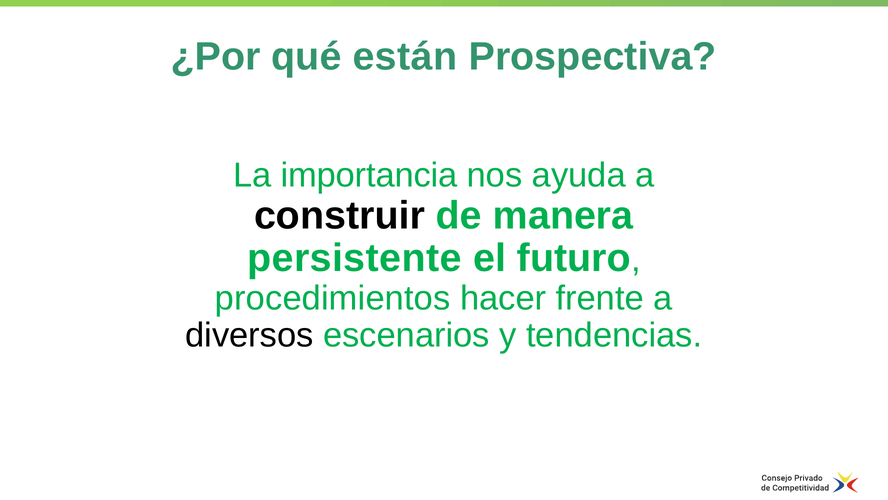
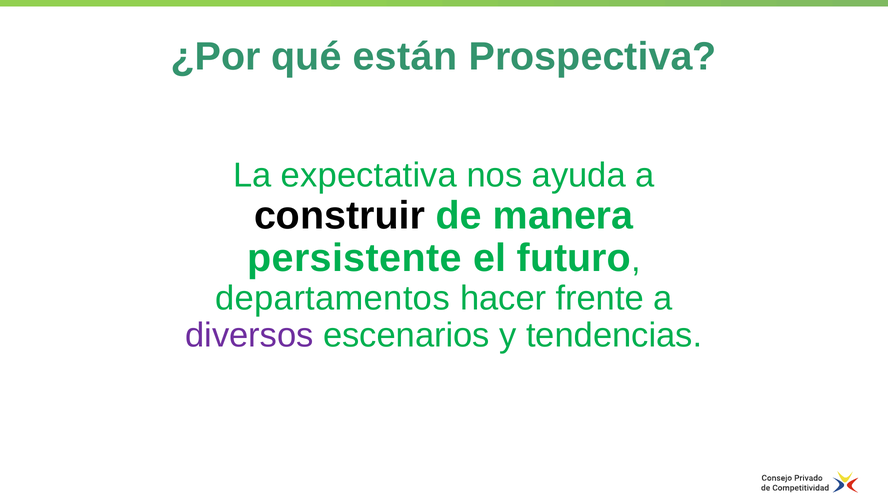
importancia: importancia -> expectativa
procedimientos: procedimientos -> departamentos
diversos colour: black -> purple
